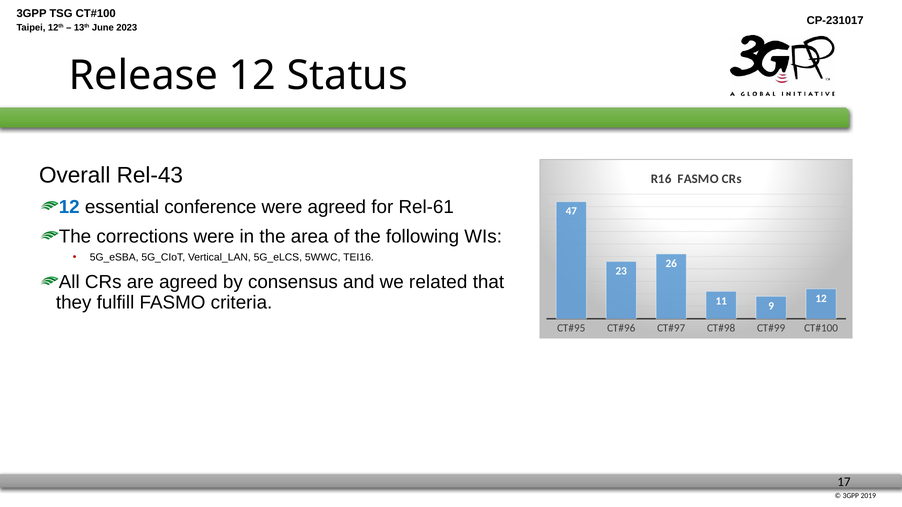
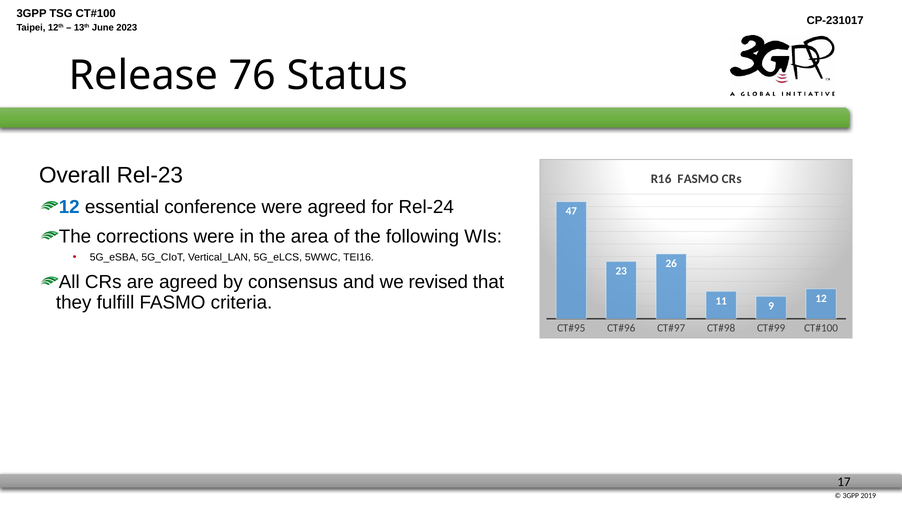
Release 12: 12 -> 76
Rel-43: Rel-43 -> Rel-23
Rel-61: Rel-61 -> Rel-24
related: related -> revised
